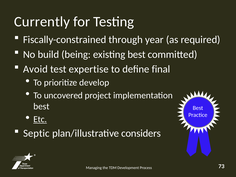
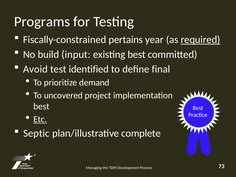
Currently: Currently -> Programs
through: through -> pertains
required underline: none -> present
being: being -> input
expertise: expertise -> identified
develop: develop -> demand
considers: considers -> complete
